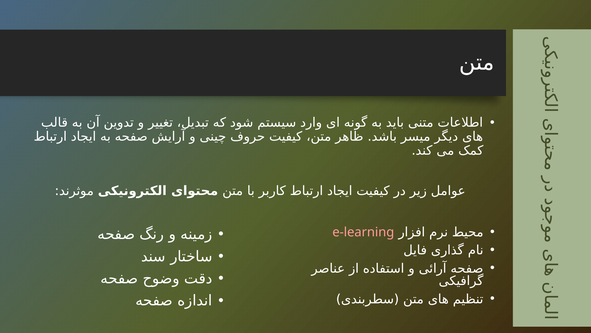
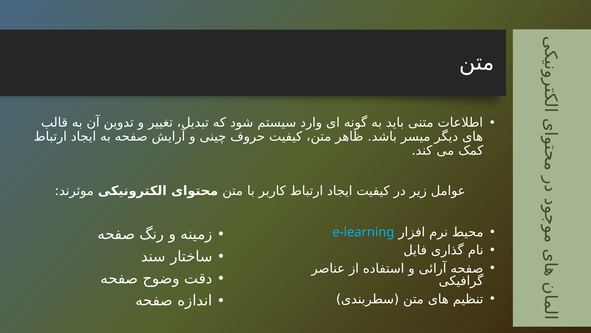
e-learning colour: pink -> light blue
